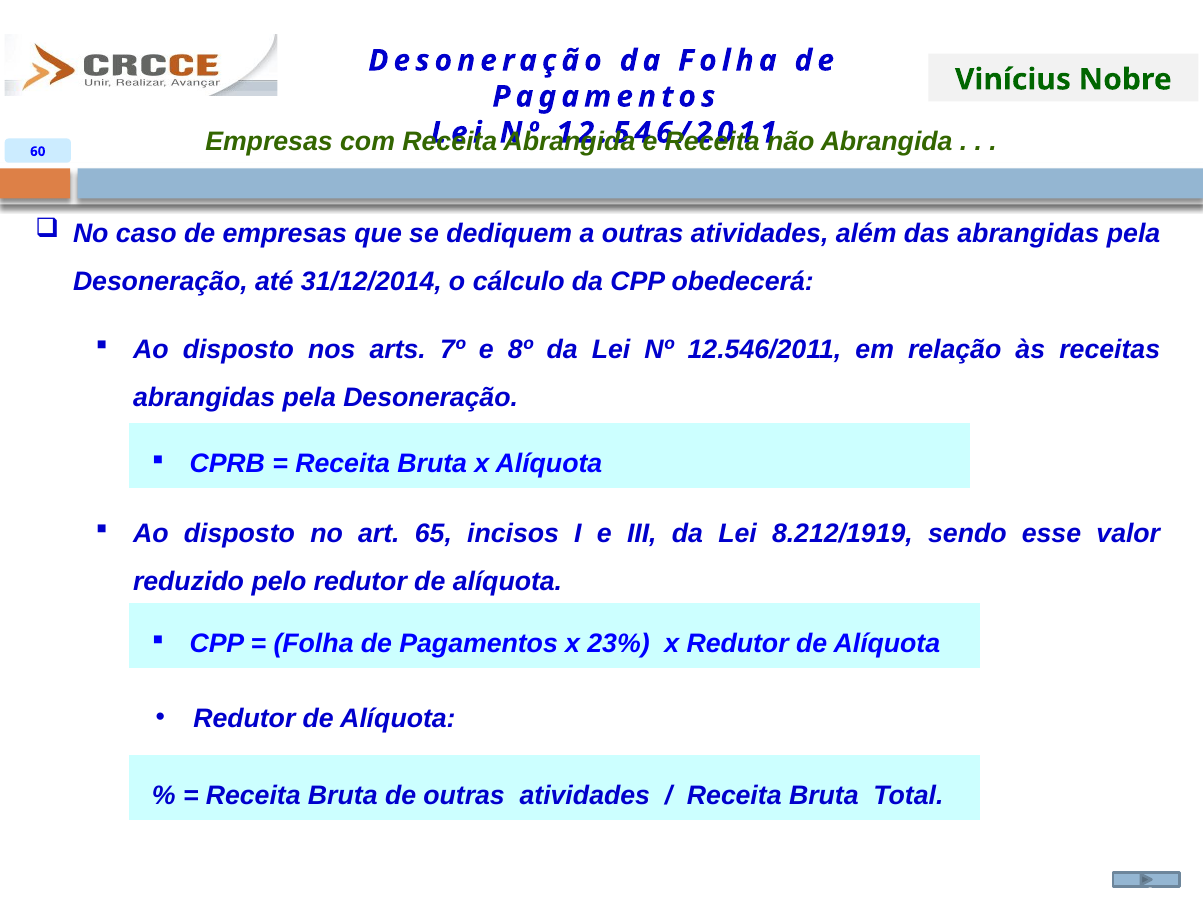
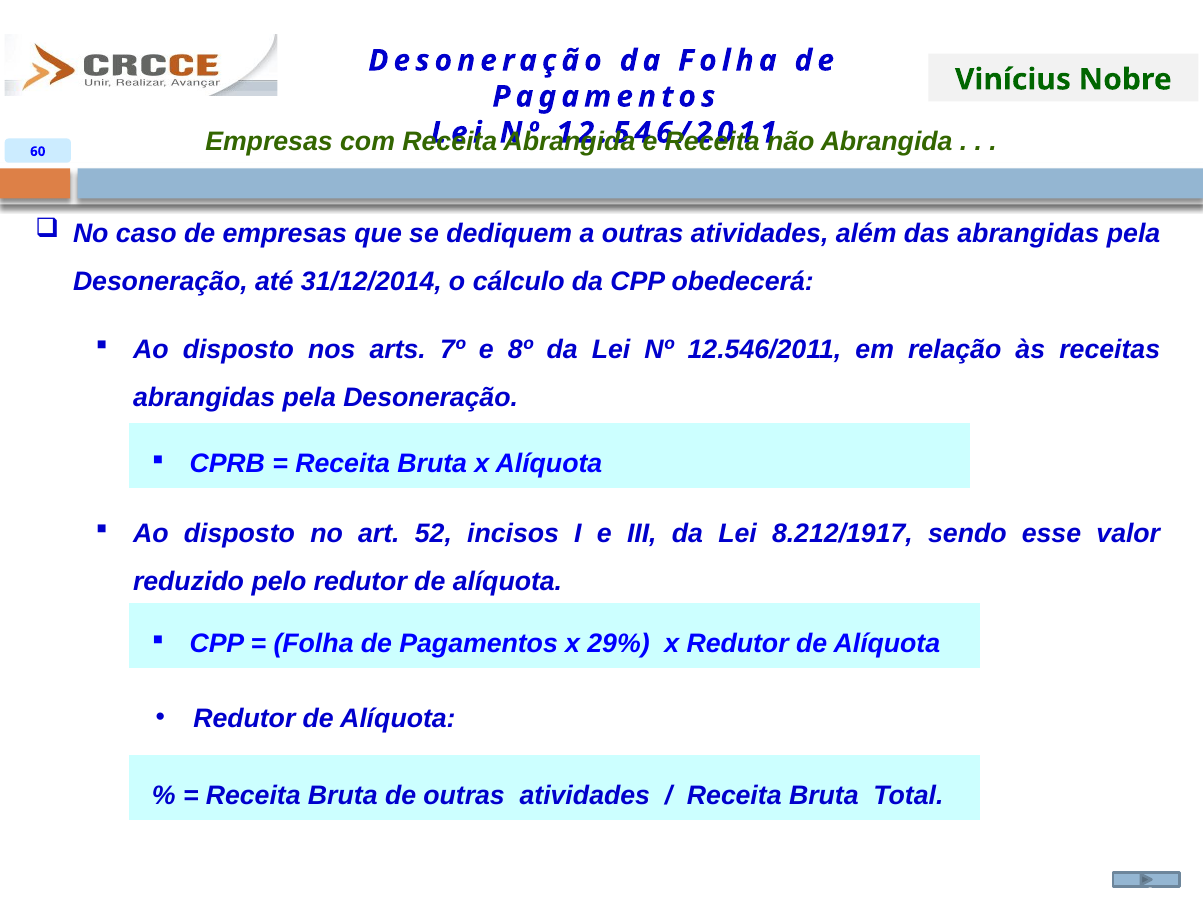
65: 65 -> 52
8.212/1919: 8.212/1919 -> 8.212/1917
23%: 23% -> 29%
